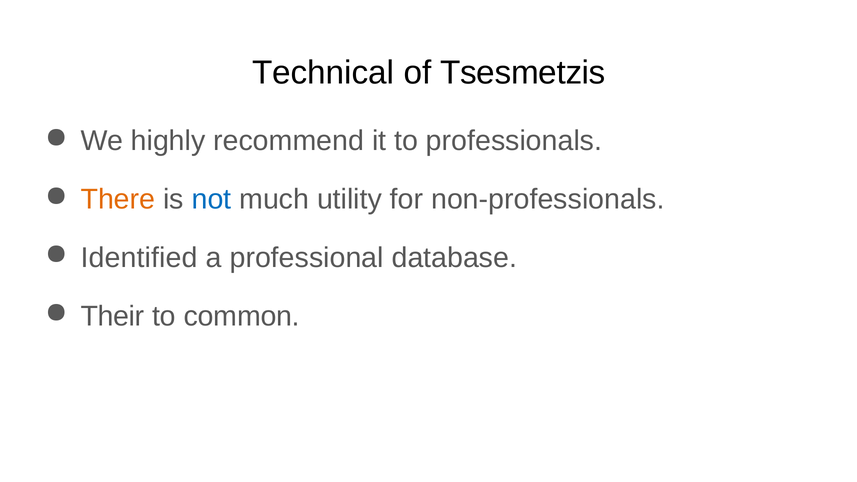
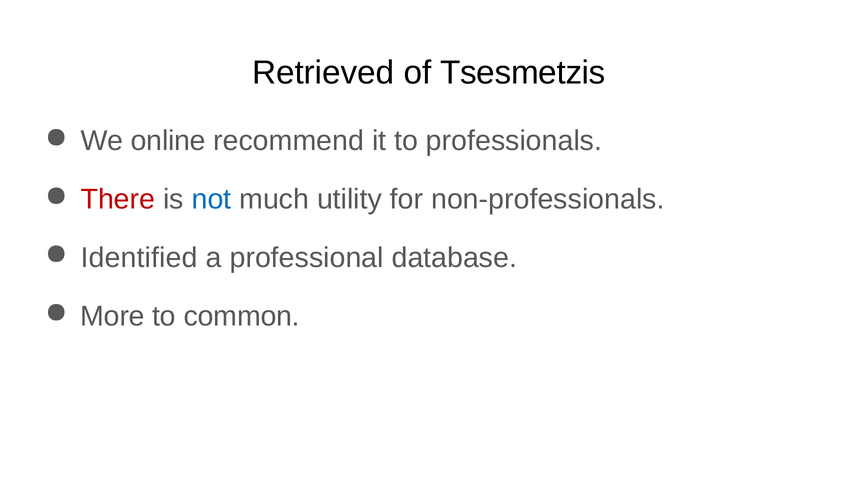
Technical: Technical -> Retrieved
highly: highly -> online
There colour: orange -> red
Their: Their -> More
